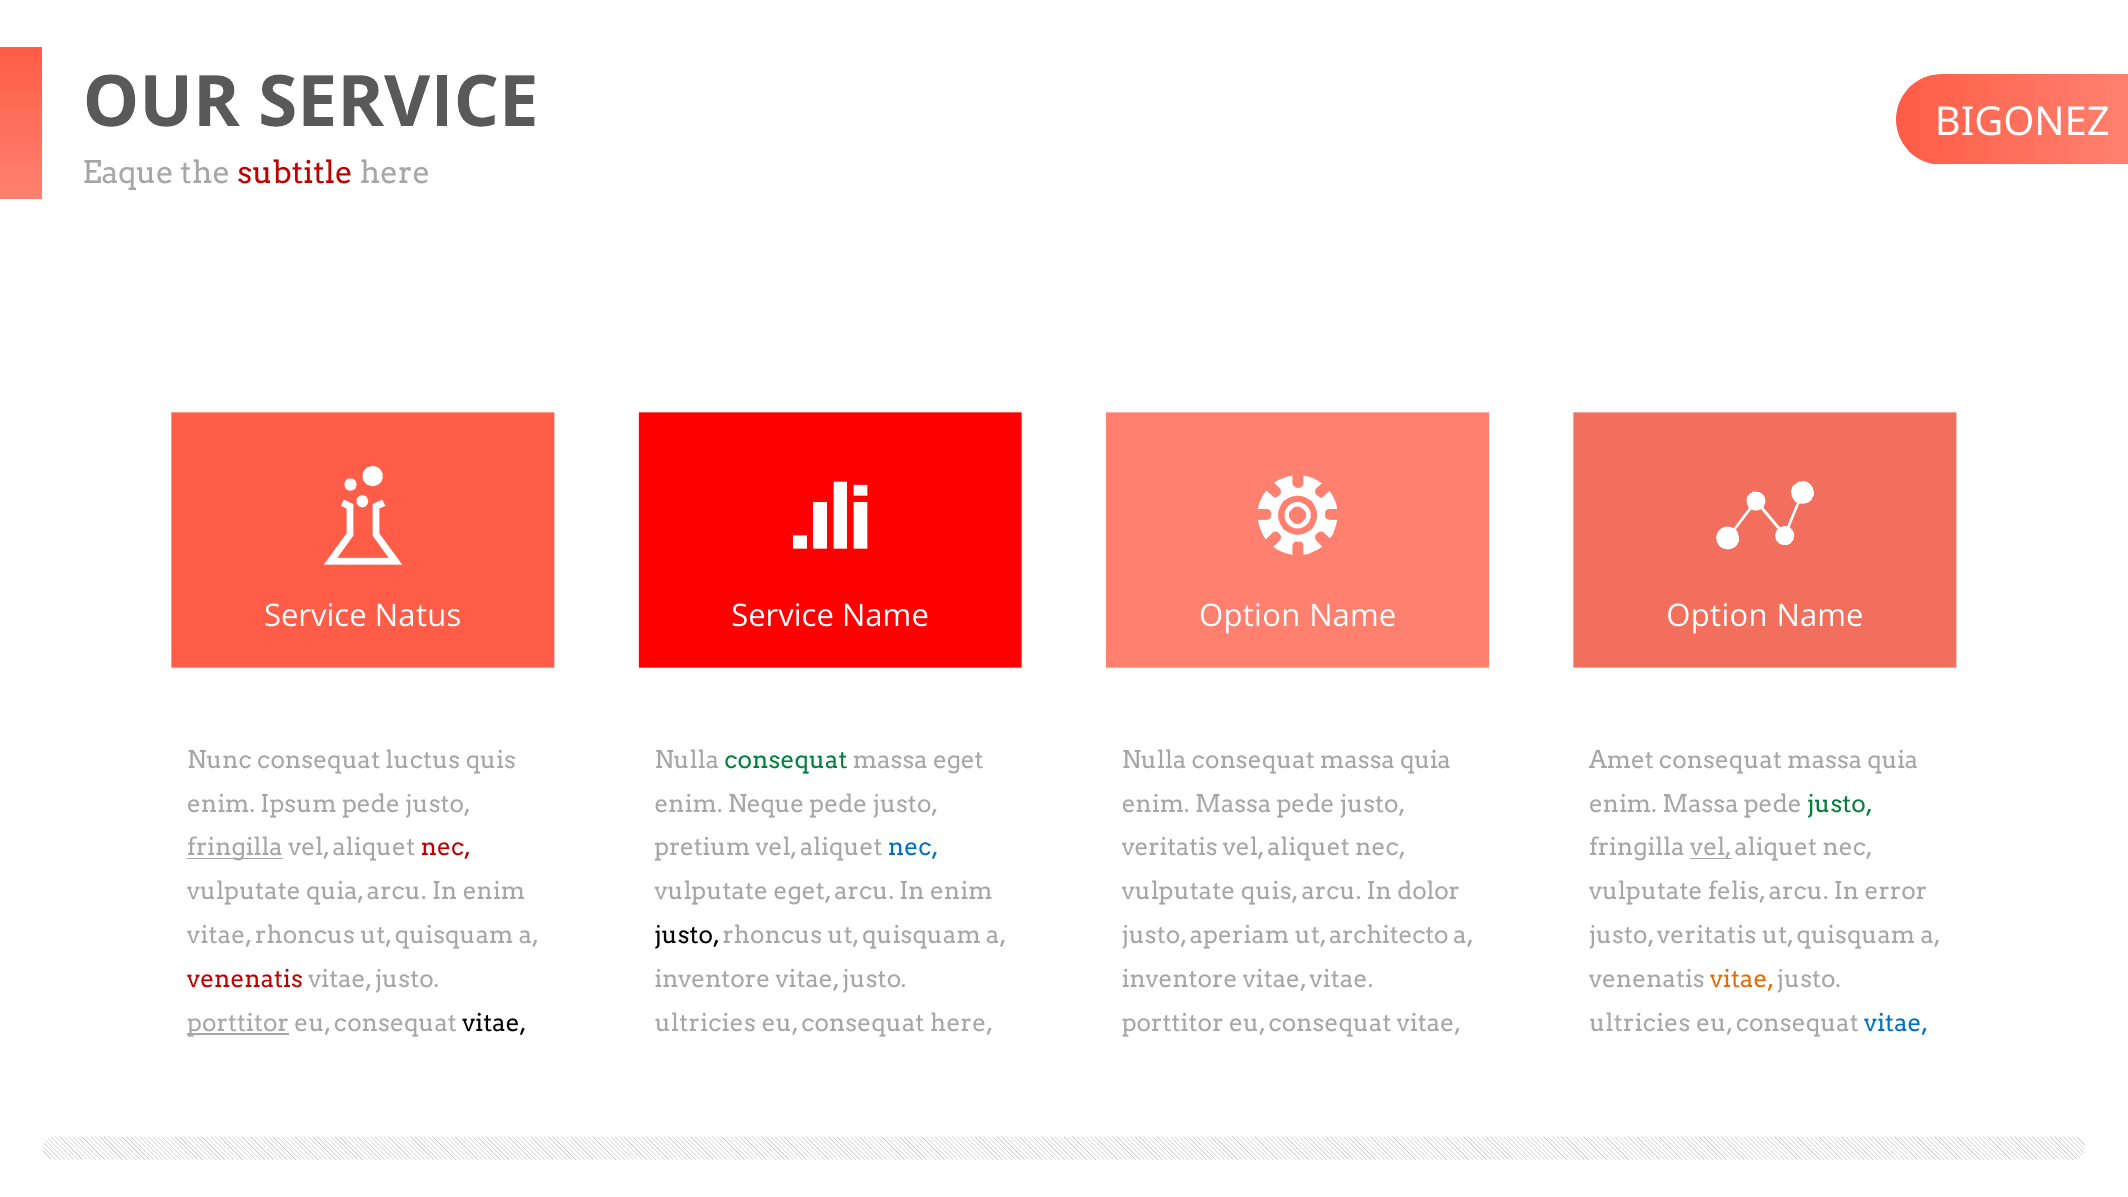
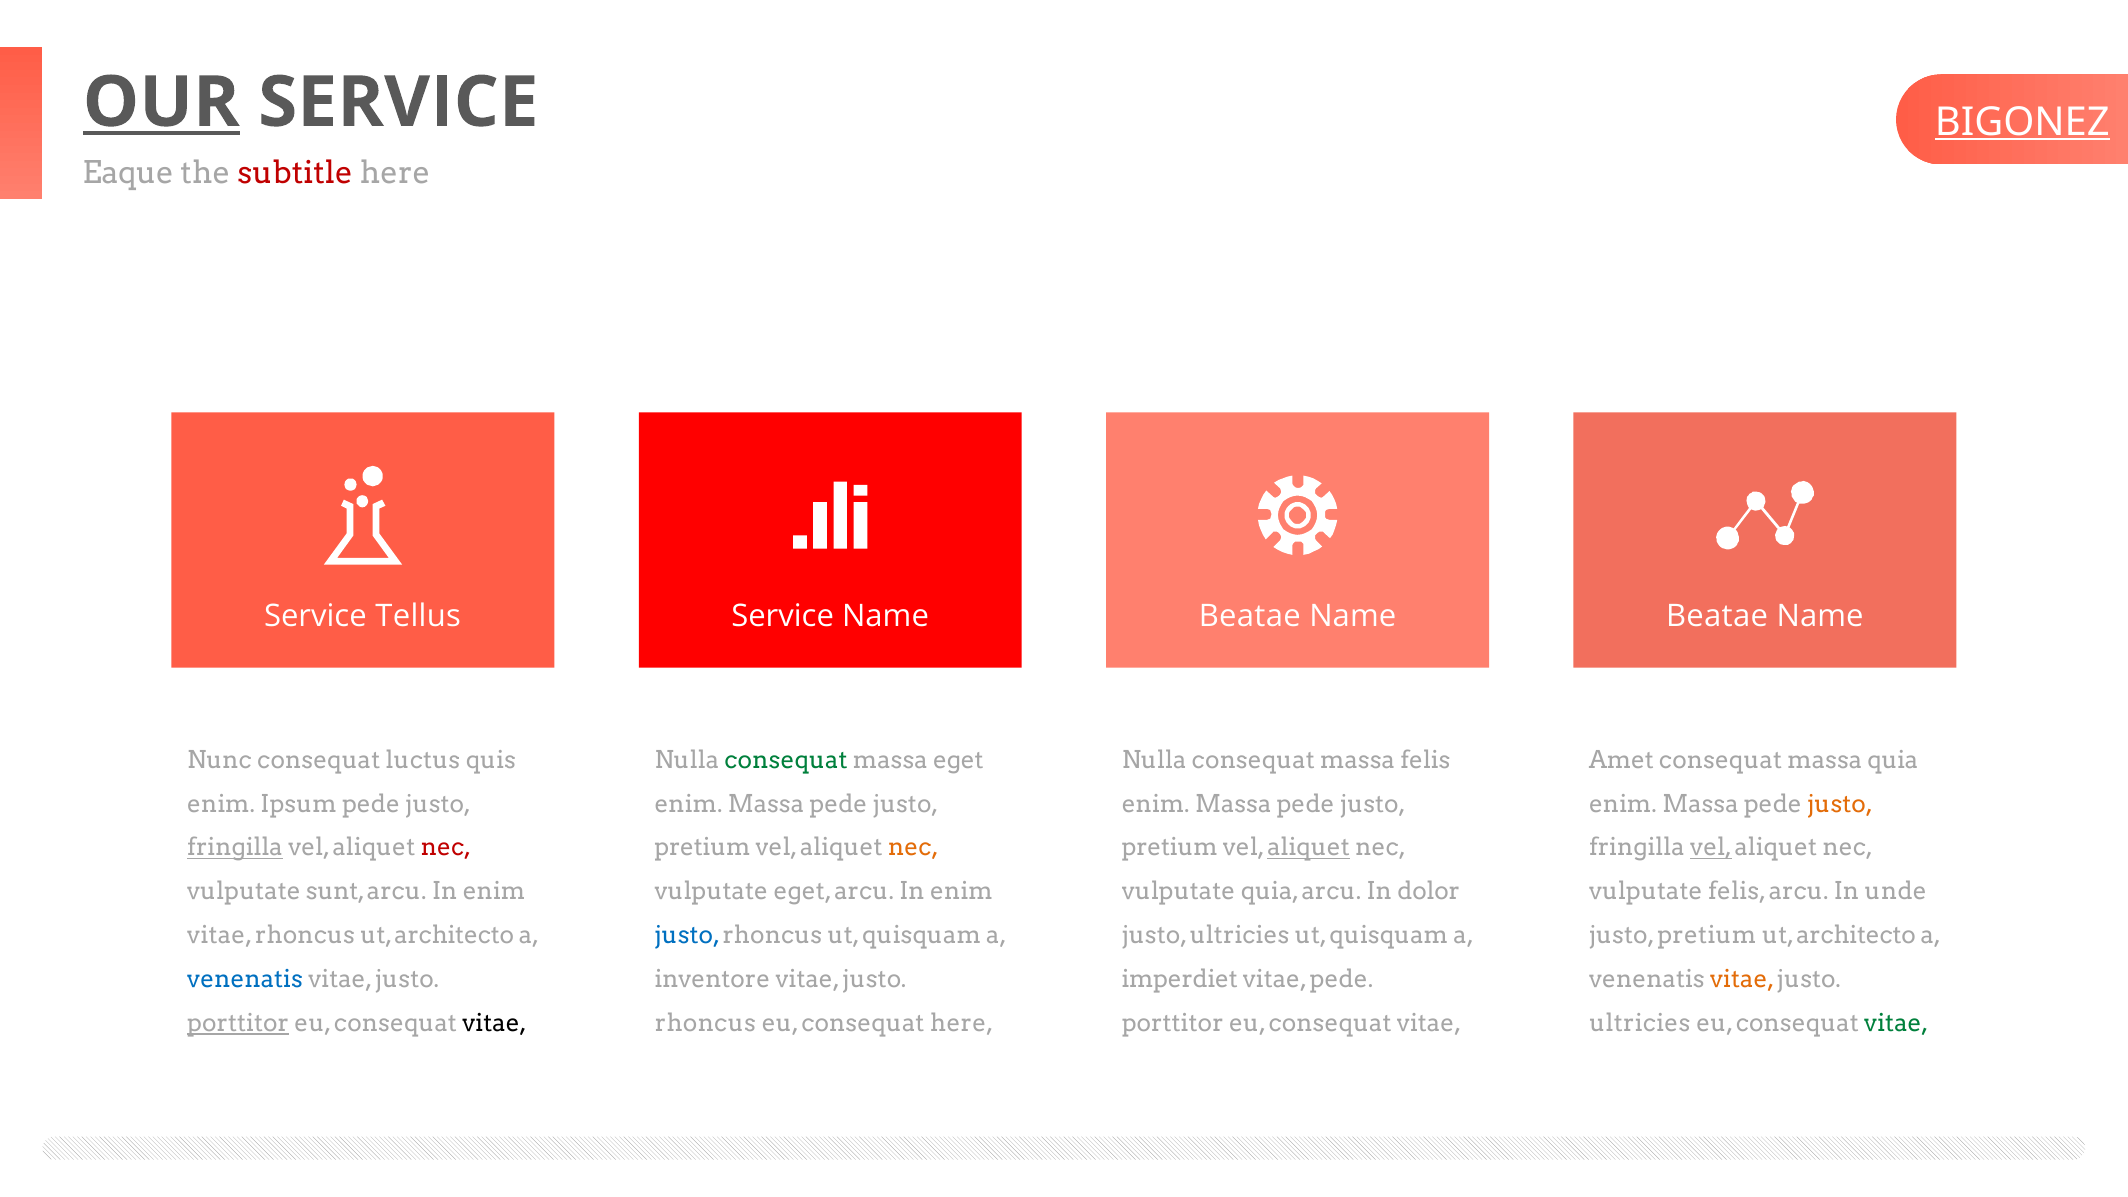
OUR underline: none -> present
BIGONEZ underline: none -> present
Natus: Natus -> Tellus
Service Name Option: Option -> Beatae
Option at (1717, 616): Option -> Beatae
Nulla consequat massa quia: quia -> felis
Neque at (766, 804): Neque -> Massa
justo at (1840, 804) colour: green -> orange
nec at (913, 848) colour: blue -> orange
veritatis at (1170, 848): veritatis -> pretium
aliquet at (1309, 848) underline: none -> present
vulputate quia: quia -> sunt
vulputate quis: quis -> quia
error: error -> unde
quisquam at (454, 936): quisquam -> architecto
justo at (687, 936) colour: black -> blue
aperiam at (1240, 936): aperiam -> ultricies
architecto at (1389, 936): architecto -> quisquam
veritatis at (1707, 936): veritatis -> pretium
quisquam at (1856, 936): quisquam -> architecto
venenatis at (245, 980) colour: red -> blue
inventore at (1180, 980): inventore -> imperdiet
vitae vitae: vitae -> pede
ultricies at (705, 1024): ultricies -> rhoncus
vitae at (1896, 1024) colour: blue -> green
